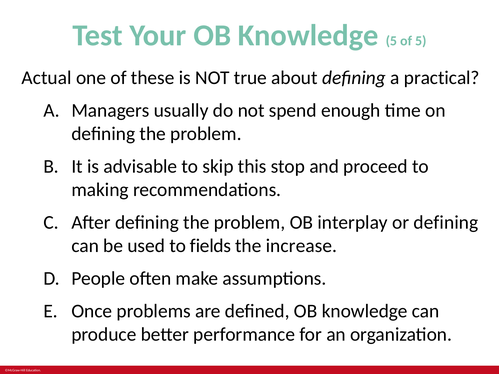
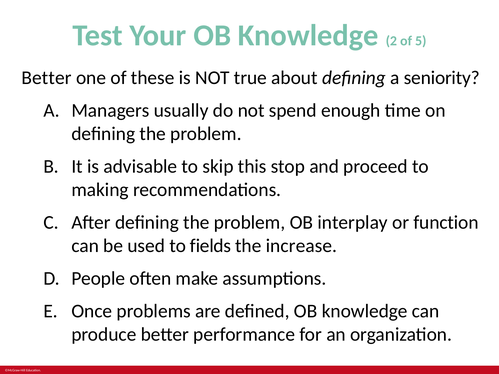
Knowledge 5: 5 -> 2
Actual at (47, 78): Actual -> Better
practical: practical -> seniority
or defining: defining -> function
